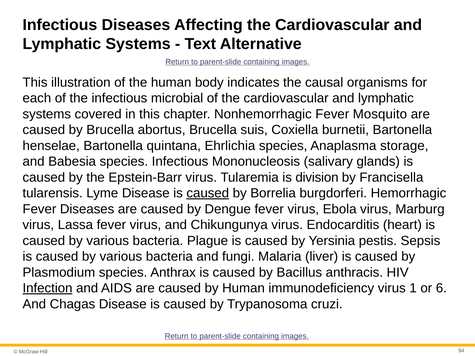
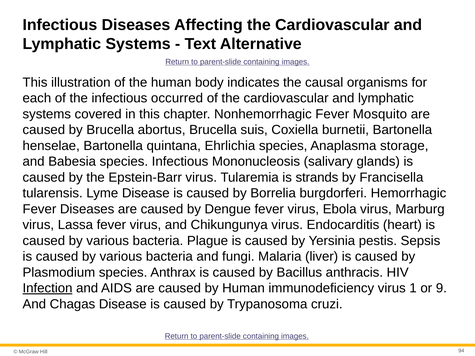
microbial: microbial -> occurred
division: division -> strands
caused at (208, 193) underline: present -> none
6: 6 -> 9
